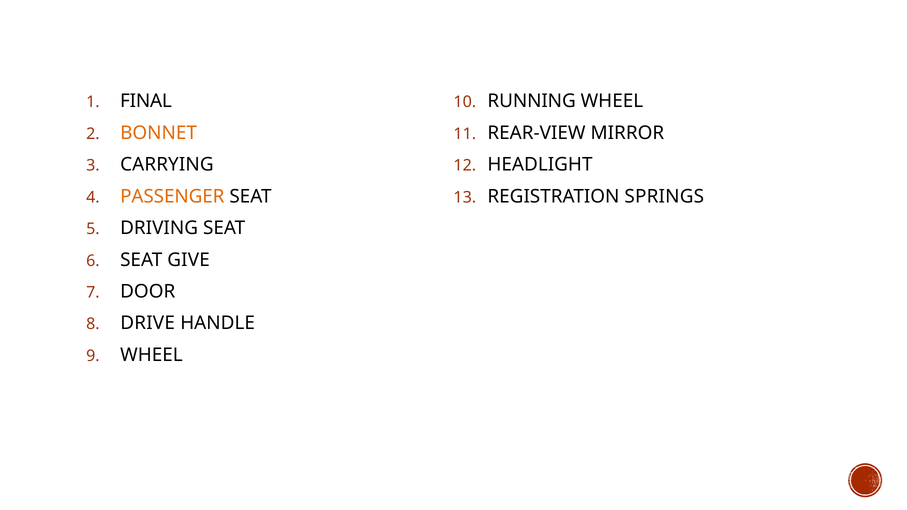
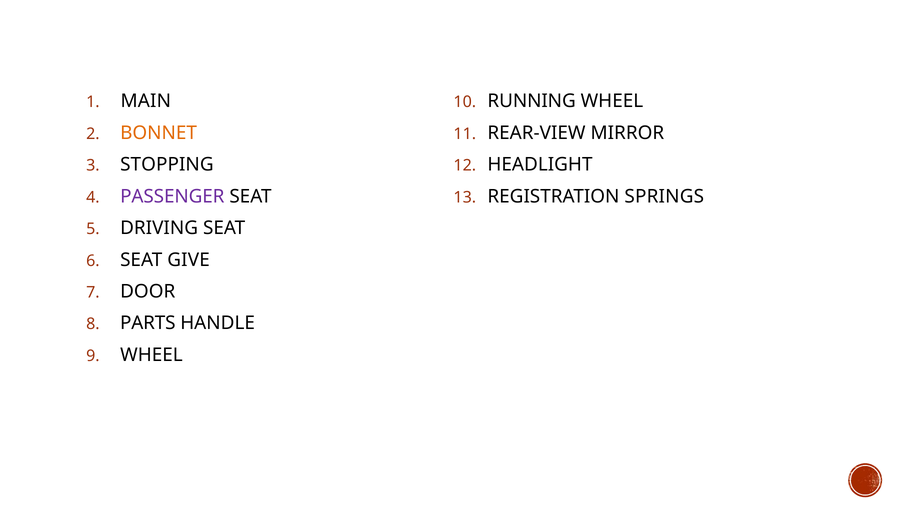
FINAL: FINAL -> MAIN
CARRYING: CARRYING -> STOPPING
PASSENGER colour: orange -> purple
DRIVE: DRIVE -> PARTS
